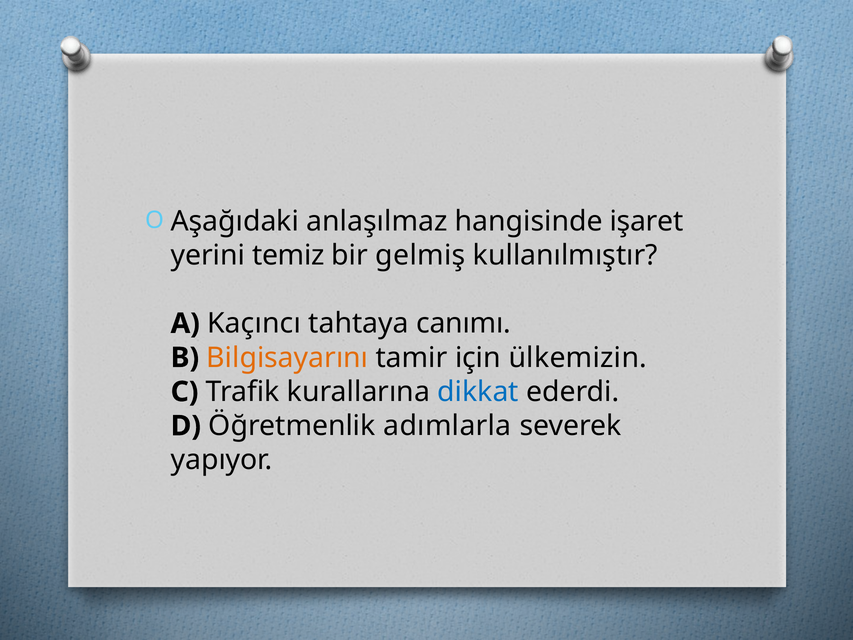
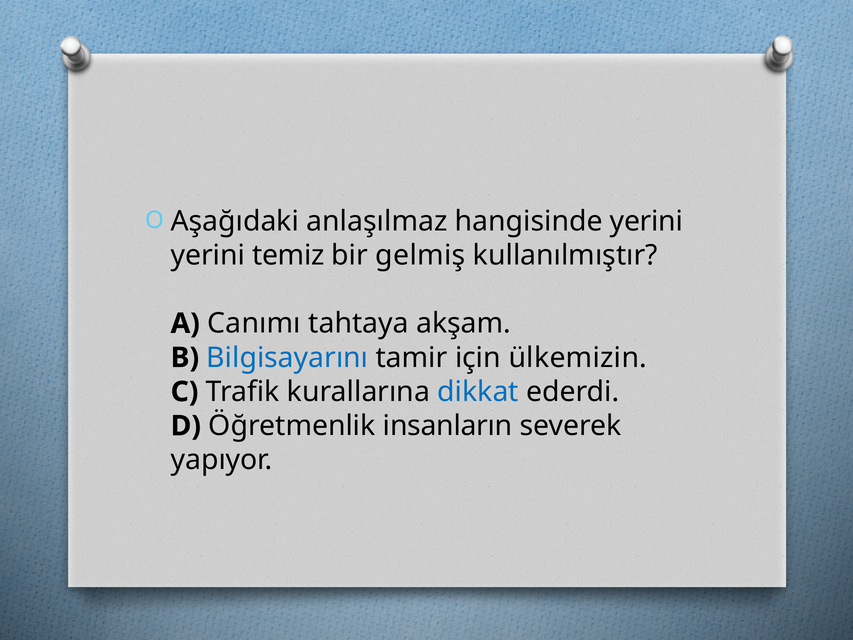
hangisinde işaret: işaret -> yerini
Kaçıncı: Kaçıncı -> Canımı
canımı: canımı -> akşam
Bilgisayarını colour: orange -> blue
adımlarla: adımlarla -> insanların
